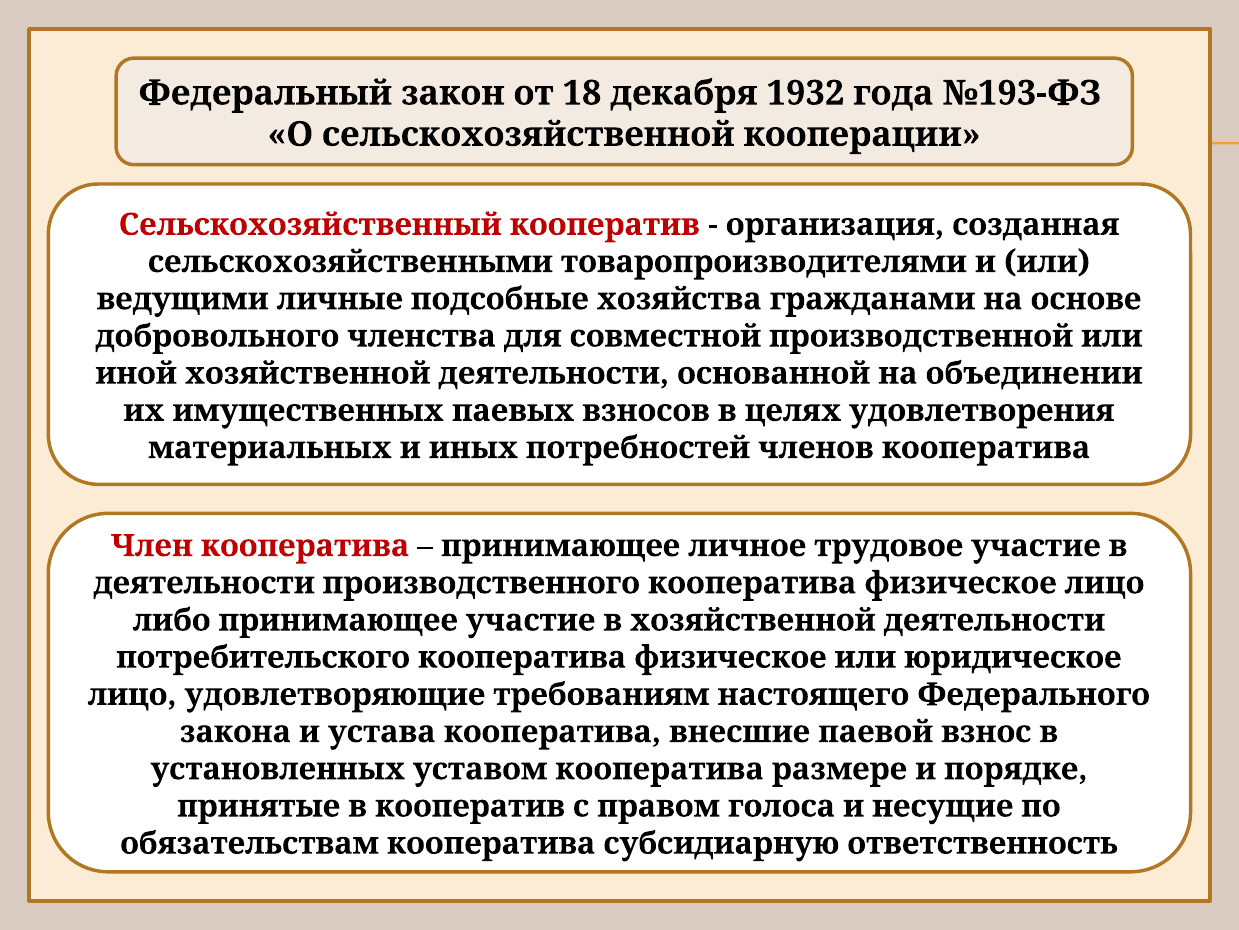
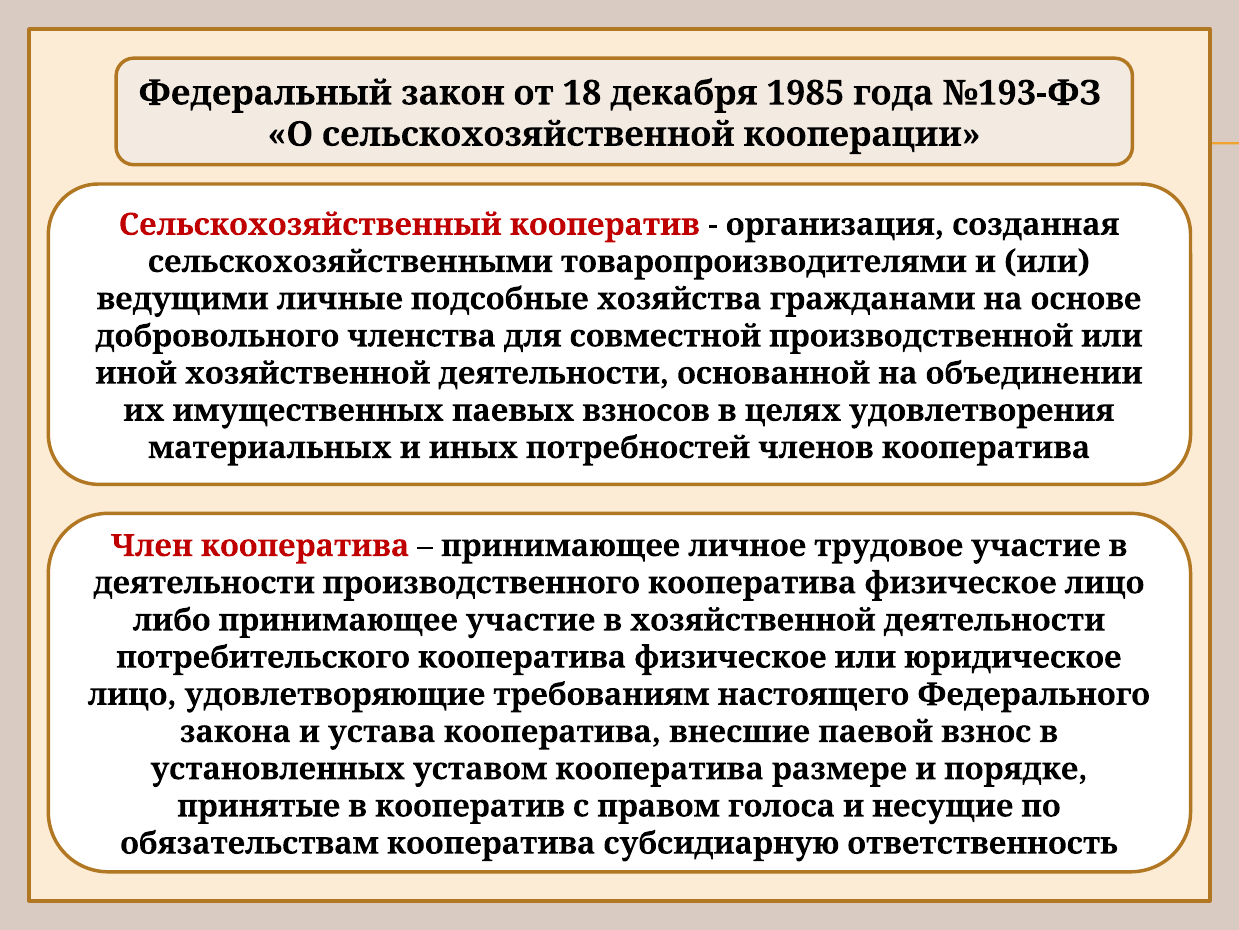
1932: 1932 -> 1985
